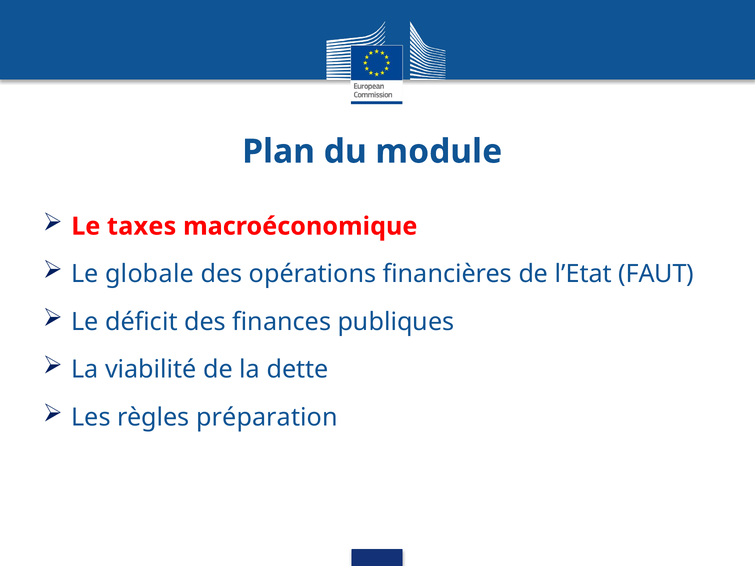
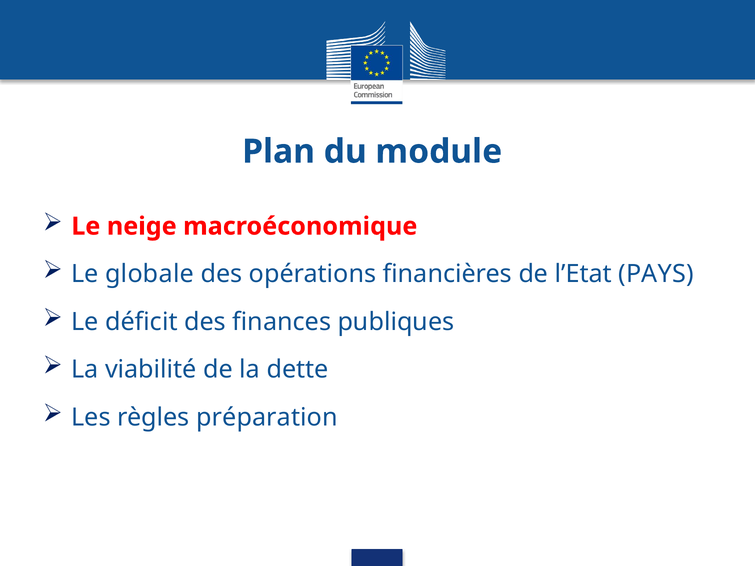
taxes: taxes -> neige
FAUT: FAUT -> PAYS
